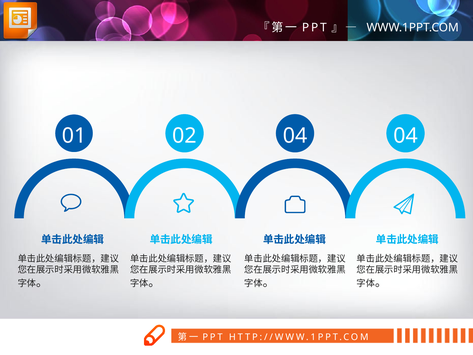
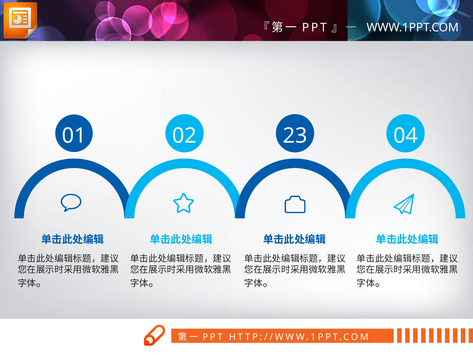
02 04: 04 -> 23
